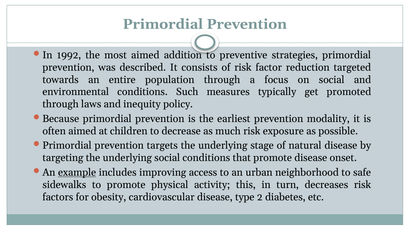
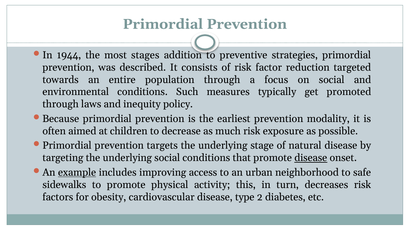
1992: 1992 -> 1944
most aimed: aimed -> stages
disease at (311, 158) underline: none -> present
